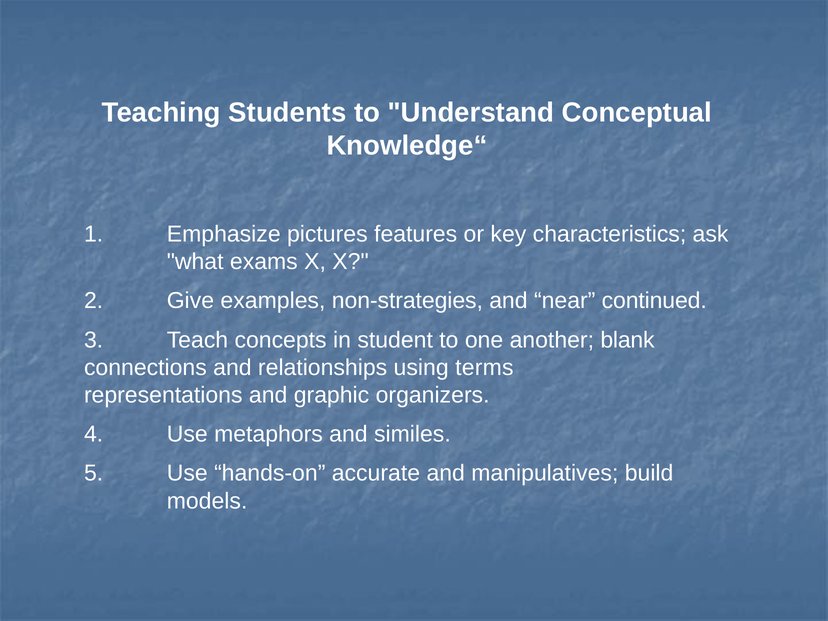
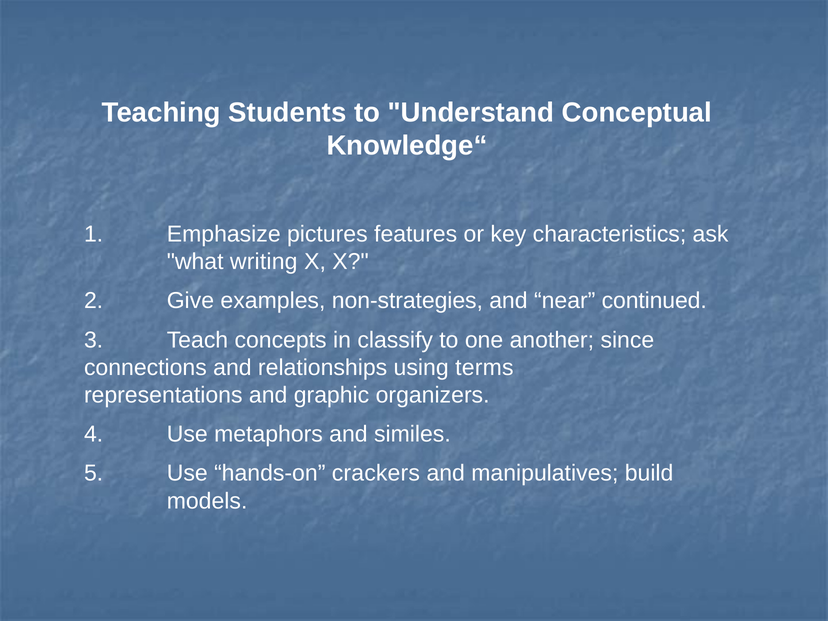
exams: exams -> writing
student: student -> classify
blank: blank -> since
accurate: accurate -> crackers
